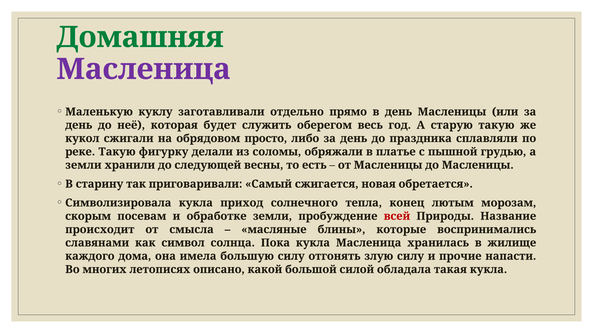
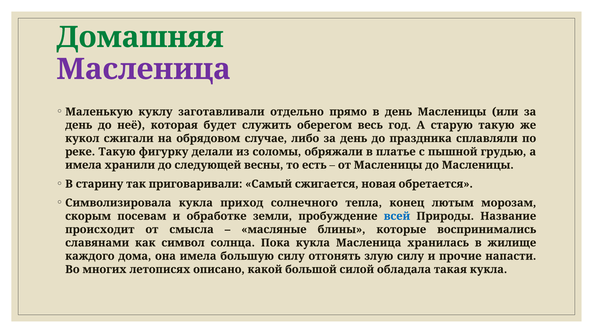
просто: просто -> случае
земли at (83, 165): земли -> имела
всей colour: red -> blue
